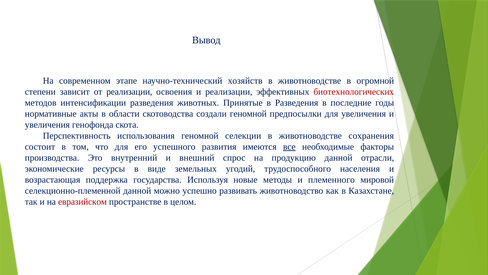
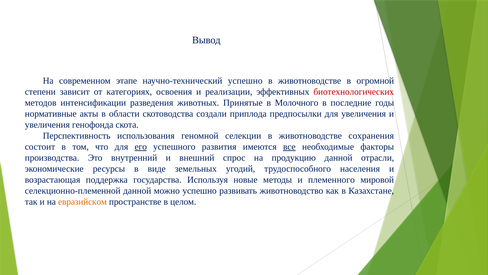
научно-технический хозяйств: хозяйств -> успешно
от реализации: реализации -> категориях
в Разведения: Разведения -> Молочного
создали геномной: геномной -> приплода
его underline: none -> present
евразийском colour: red -> orange
